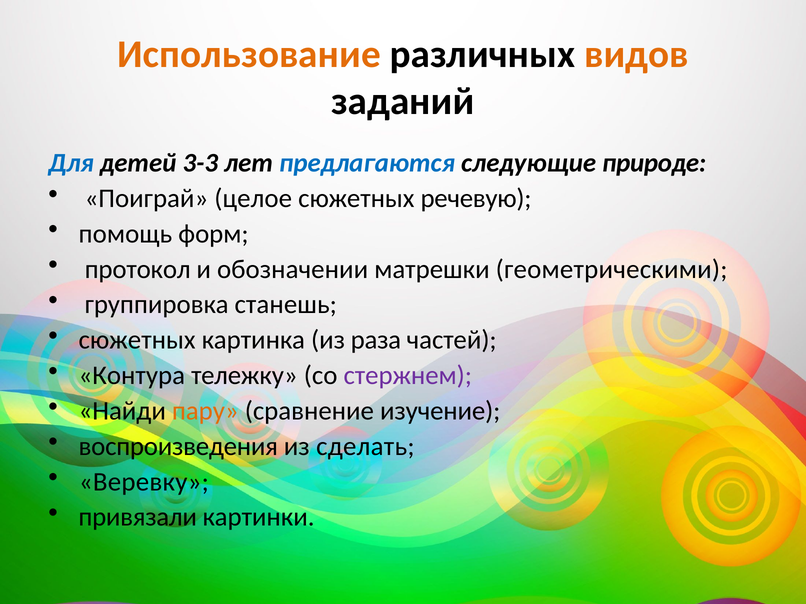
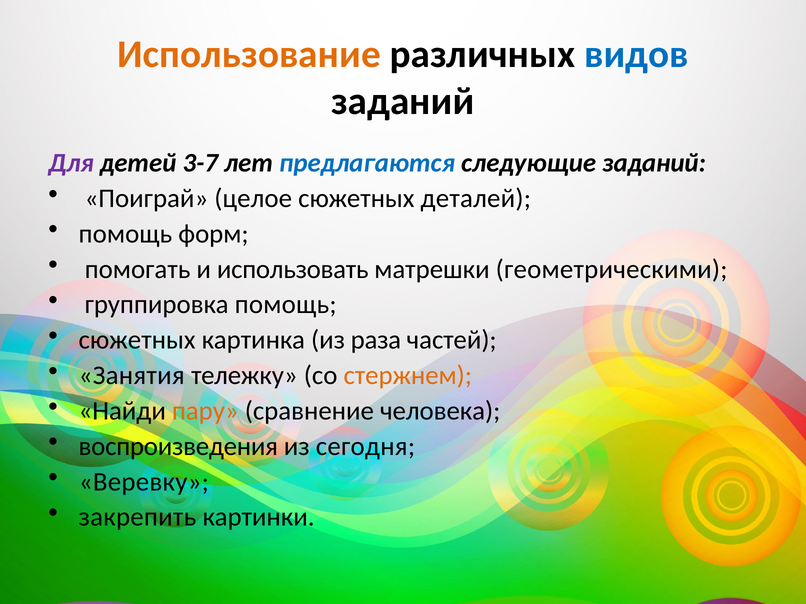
видов colour: orange -> blue
Для colour: blue -> purple
3-3: 3-3 -> 3-7
следующие природе: природе -> заданий
речевую: речевую -> деталей
протокол: протокол -> помогать
обозначении: обозначении -> использовать
группировка станешь: станешь -> помощь
Контура: Контура -> Занятия
стержнем colour: purple -> orange
изучение: изучение -> человека
сделать: сделать -> сегодня
привязали: привязали -> закрепить
